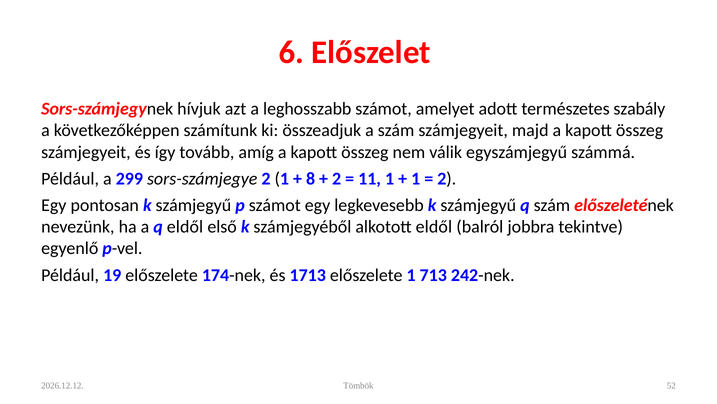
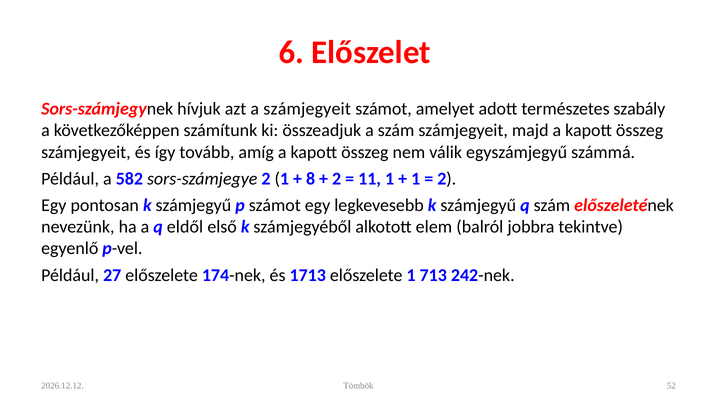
a leghosszabb: leghosszabb -> számjegyeit
299: 299 -> 582
alkotott eldől: eldől -> elem
19: 19 -> 27
